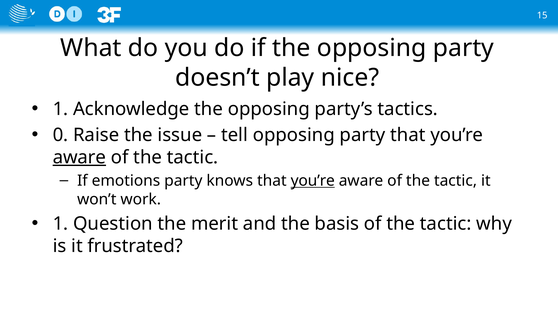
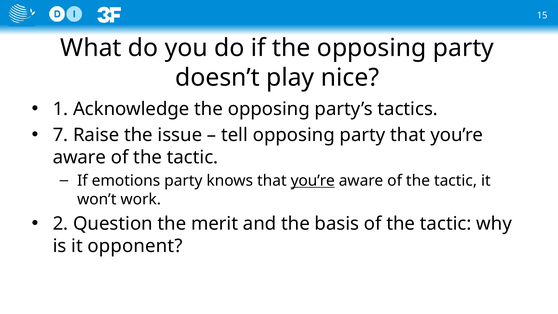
0: 0 -> 7
aware at (79, 157) underline: present -> none
1 at (60, 224): 1 -> 2
frustrated: frustrated -> opponent
